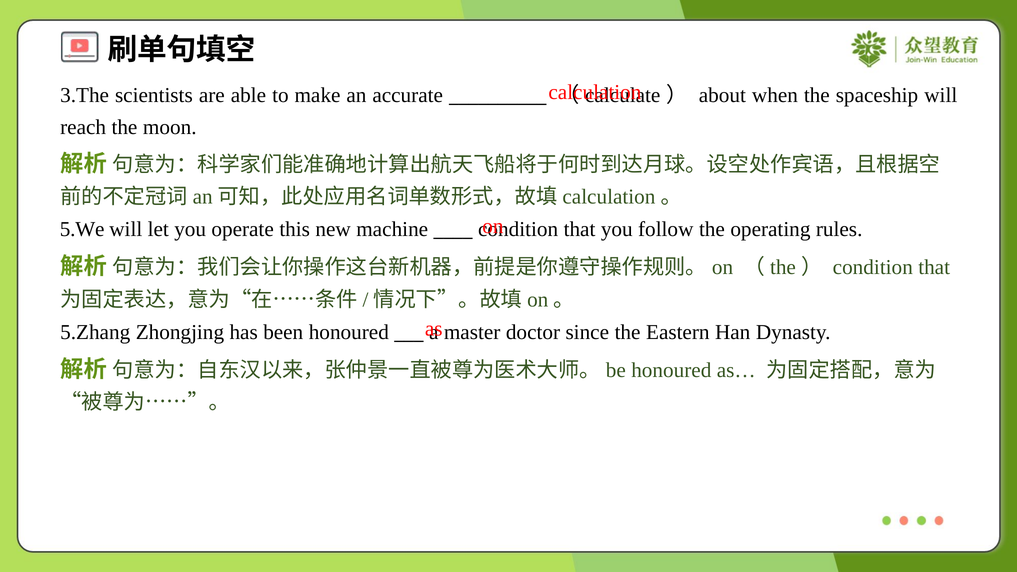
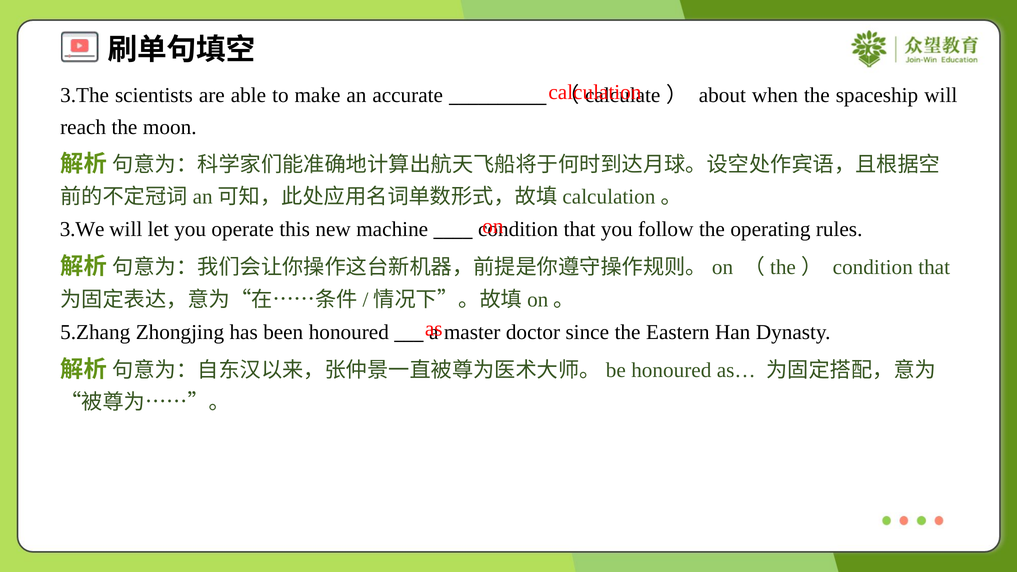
5.We: 5.We -> 3.We
